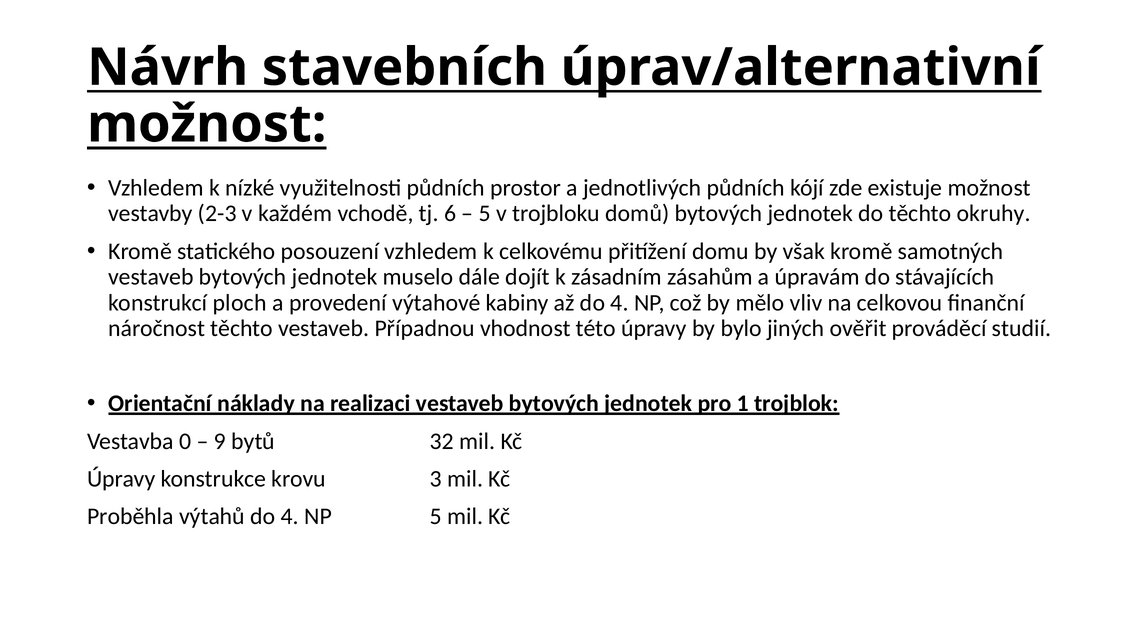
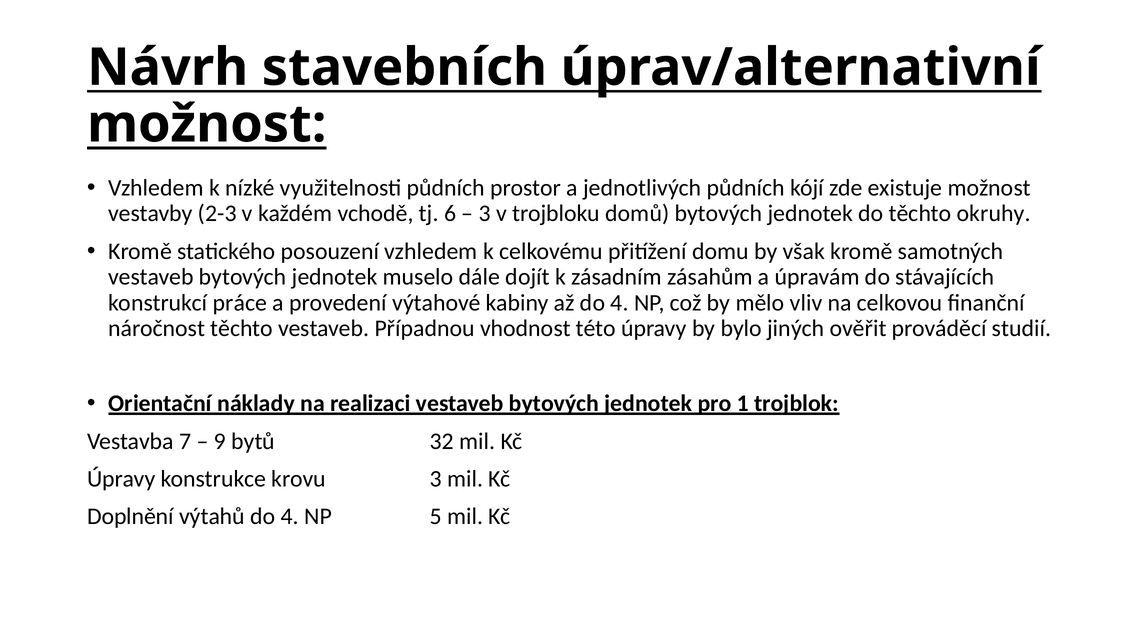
5 at (485, 214): 5 -> 3
ploch: ploch -> práce
0: 0 -> 7
Proběhla: Proběhla -> Doplnění
